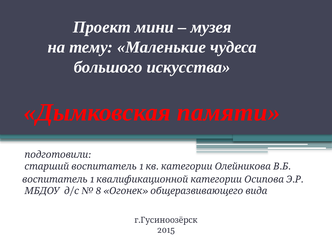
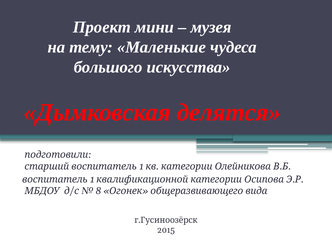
памяти: памяти -> делятся
